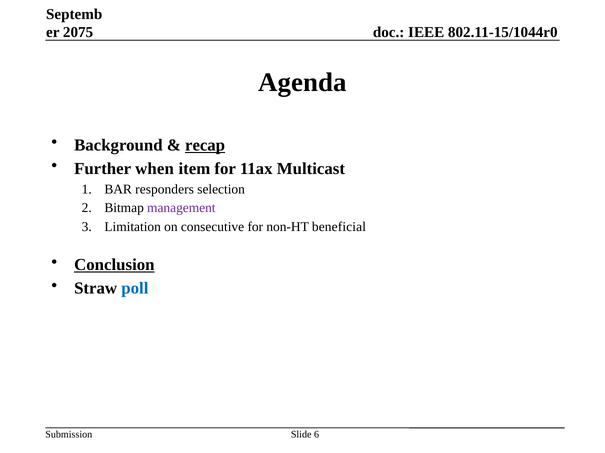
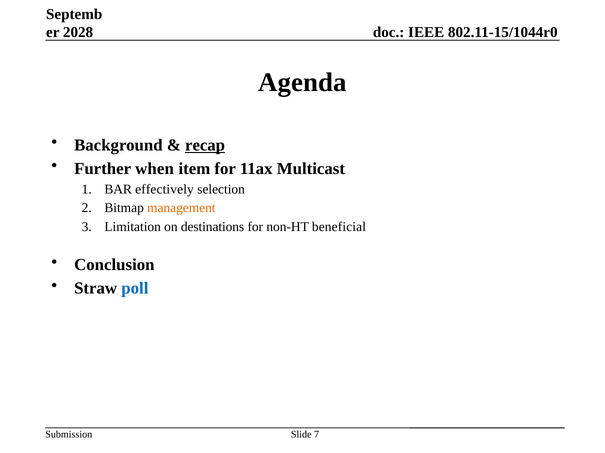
2075: 2075 -> 2028
responders: responders -> effectively
management colour: purple -> orange
consecutive: consecutive -> destinations
Conclusion underline: present -> none
6: 6 -> 7
